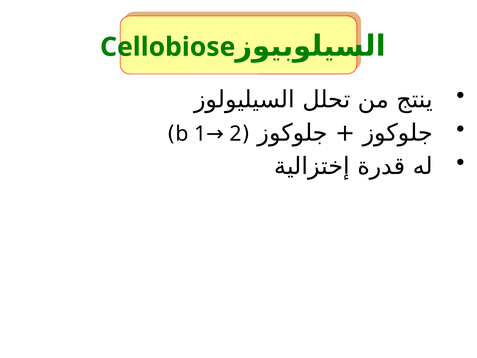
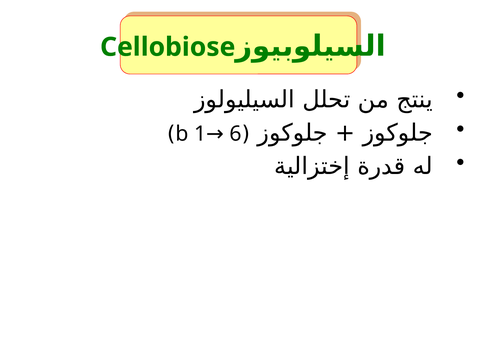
2: 2 -> 6
